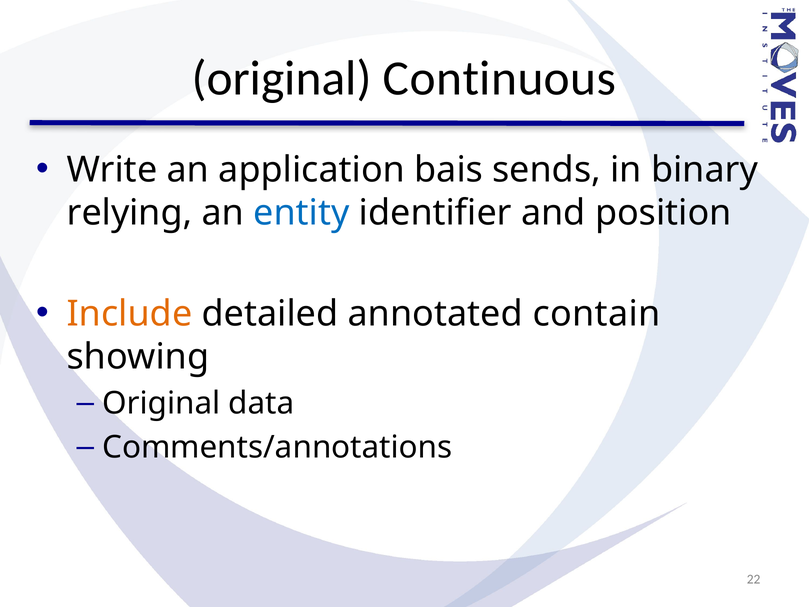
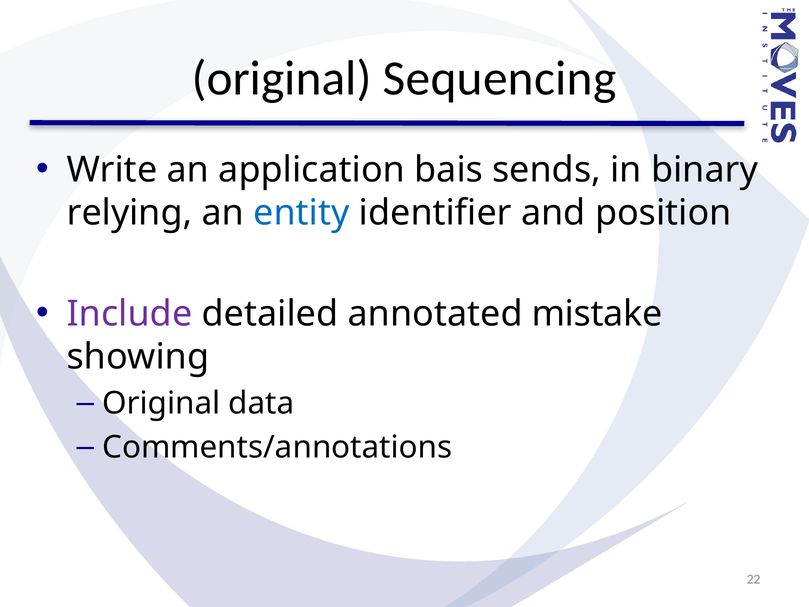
Continuous: Continuous -> Sequencing
Include colour: orange -> purple
contain: contain -> mistake
